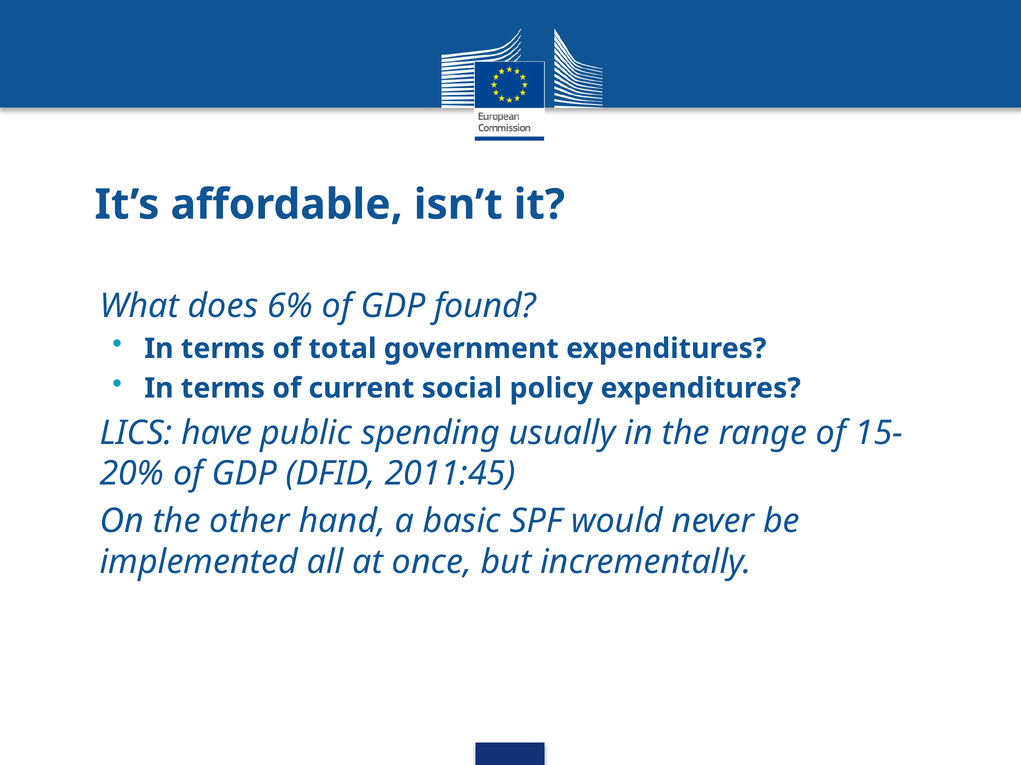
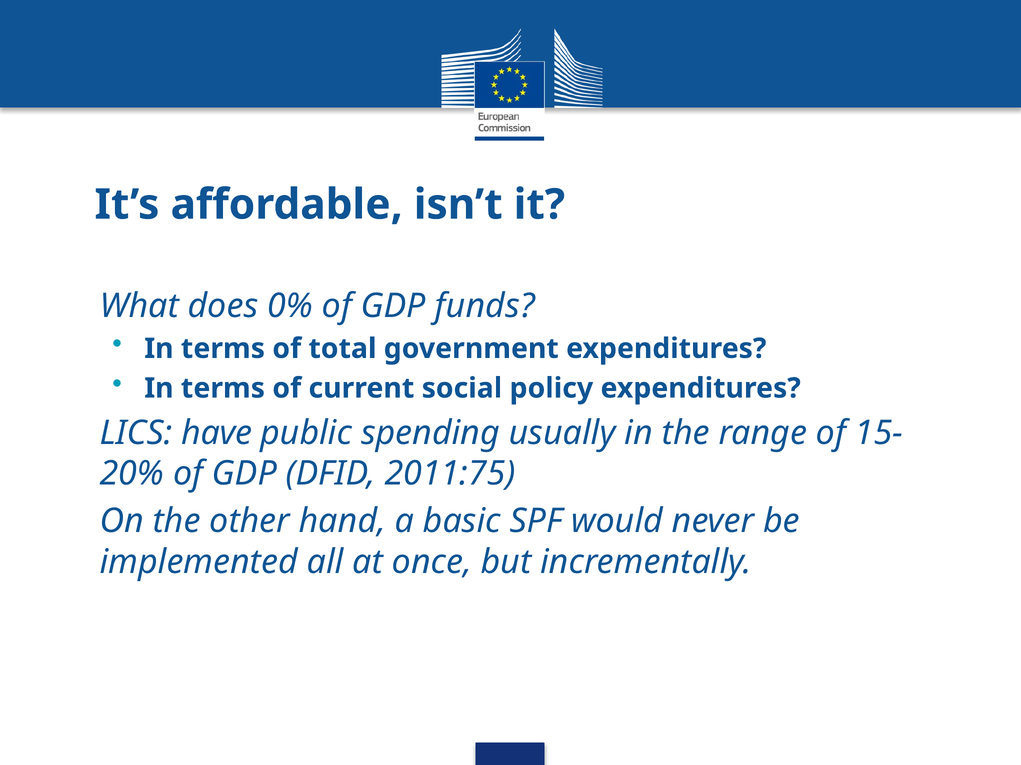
6%: 6% -> 0%
found: found -> funds
2011:45: 2011:45 -> 2011:75
